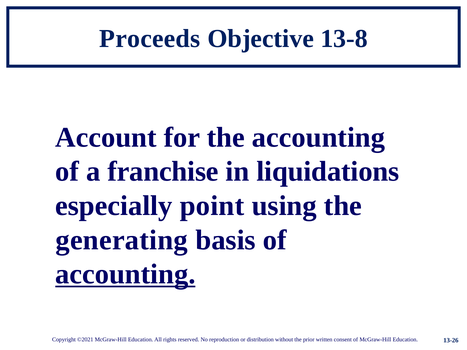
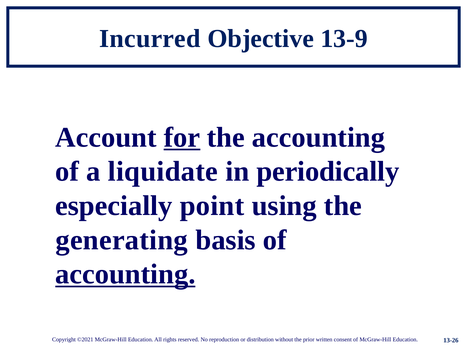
Proceeds: Proceeds -> Incurred
13-8: 13-8 -> 13-9
for underline: none -> present
franchise: franchise -> liquidate
liquidations: liquidations -> periodically
